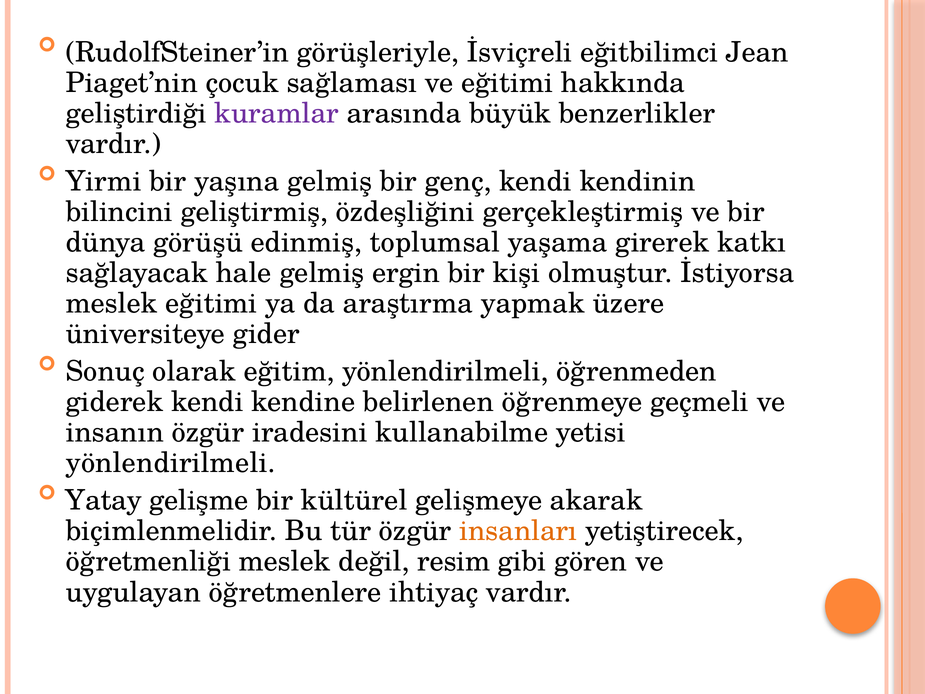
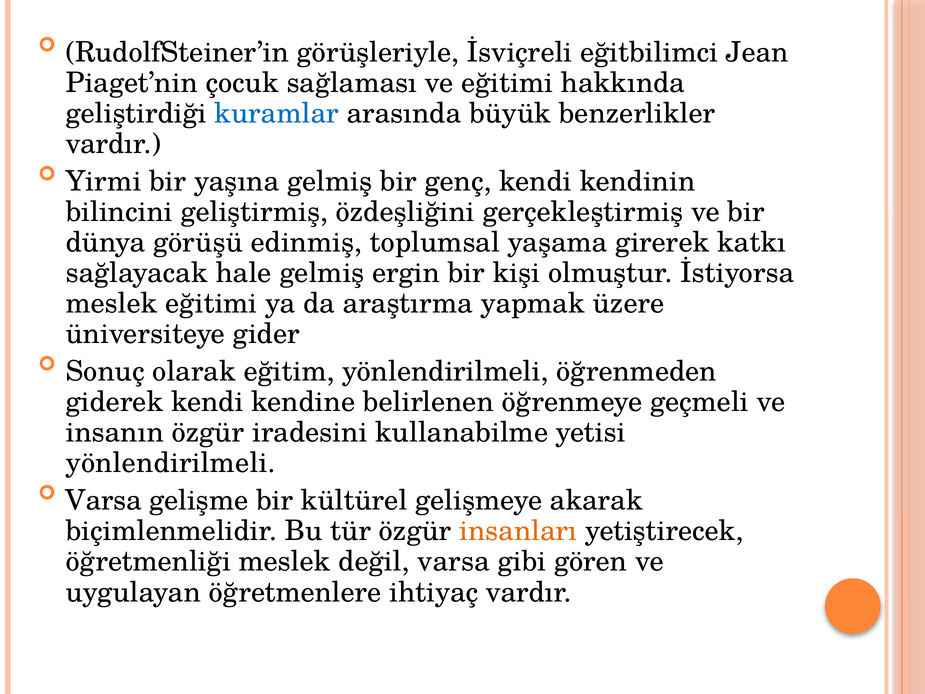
kuramlar colour: purple -> blue
Yatay at (104, 500): Yatay -> Varsa
değil resim: resim -> varsa
